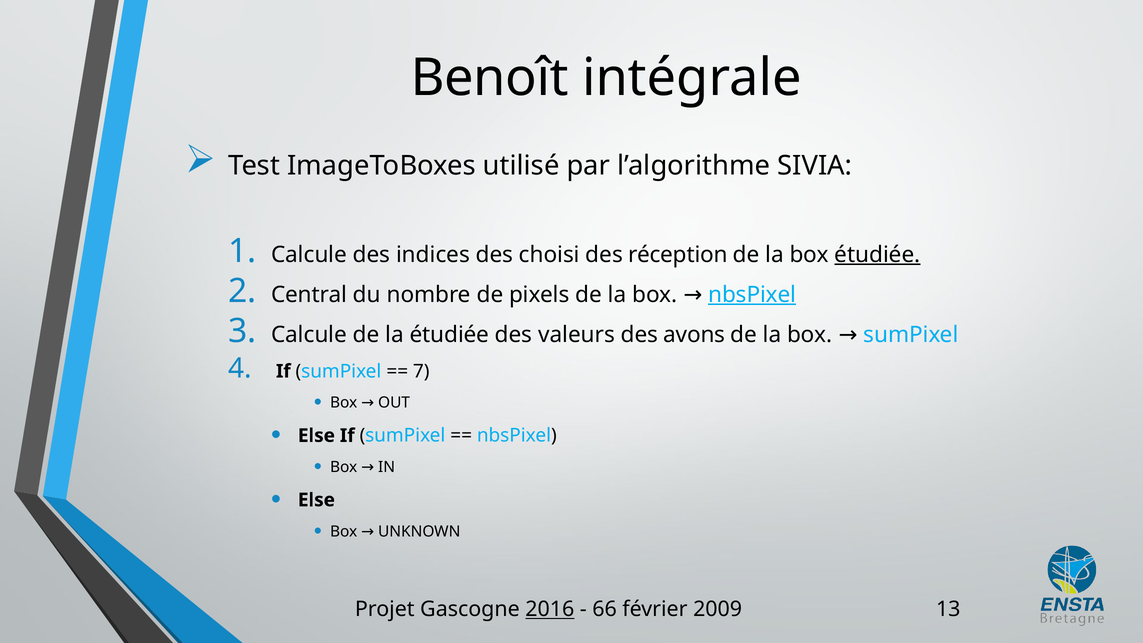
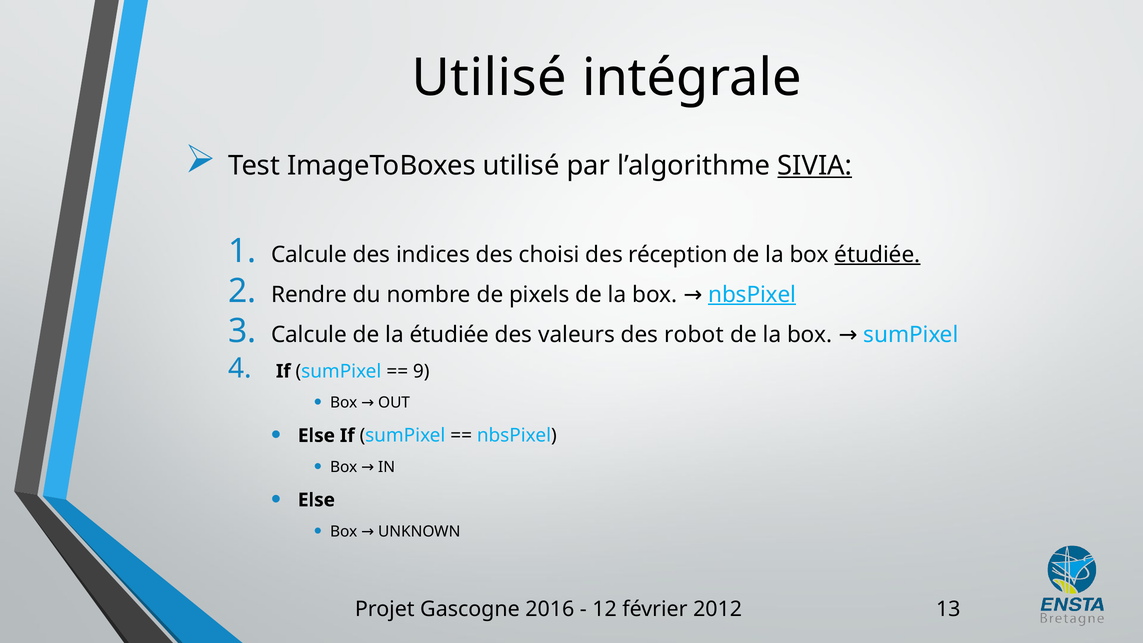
Benoît at (490, 78): Benoît -> Utilisé
SIVIA underline: none -> present
Central: Central -> Rendre
avons: avons -> robot
7: 7 -> 9
2016 underline: present -> none
66: 66 -> 12
2009: 2009 -> 2012
